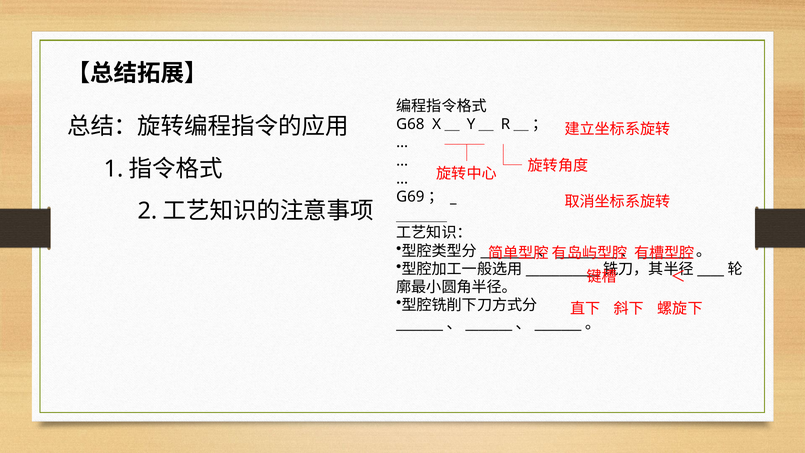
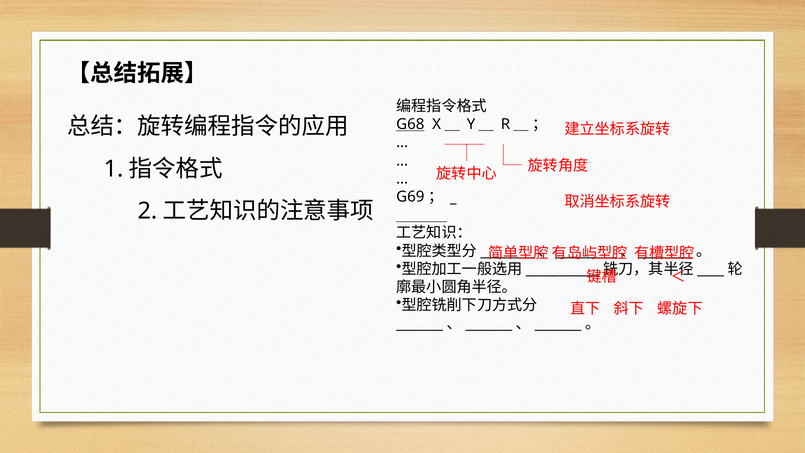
G68 underline: none -> present
